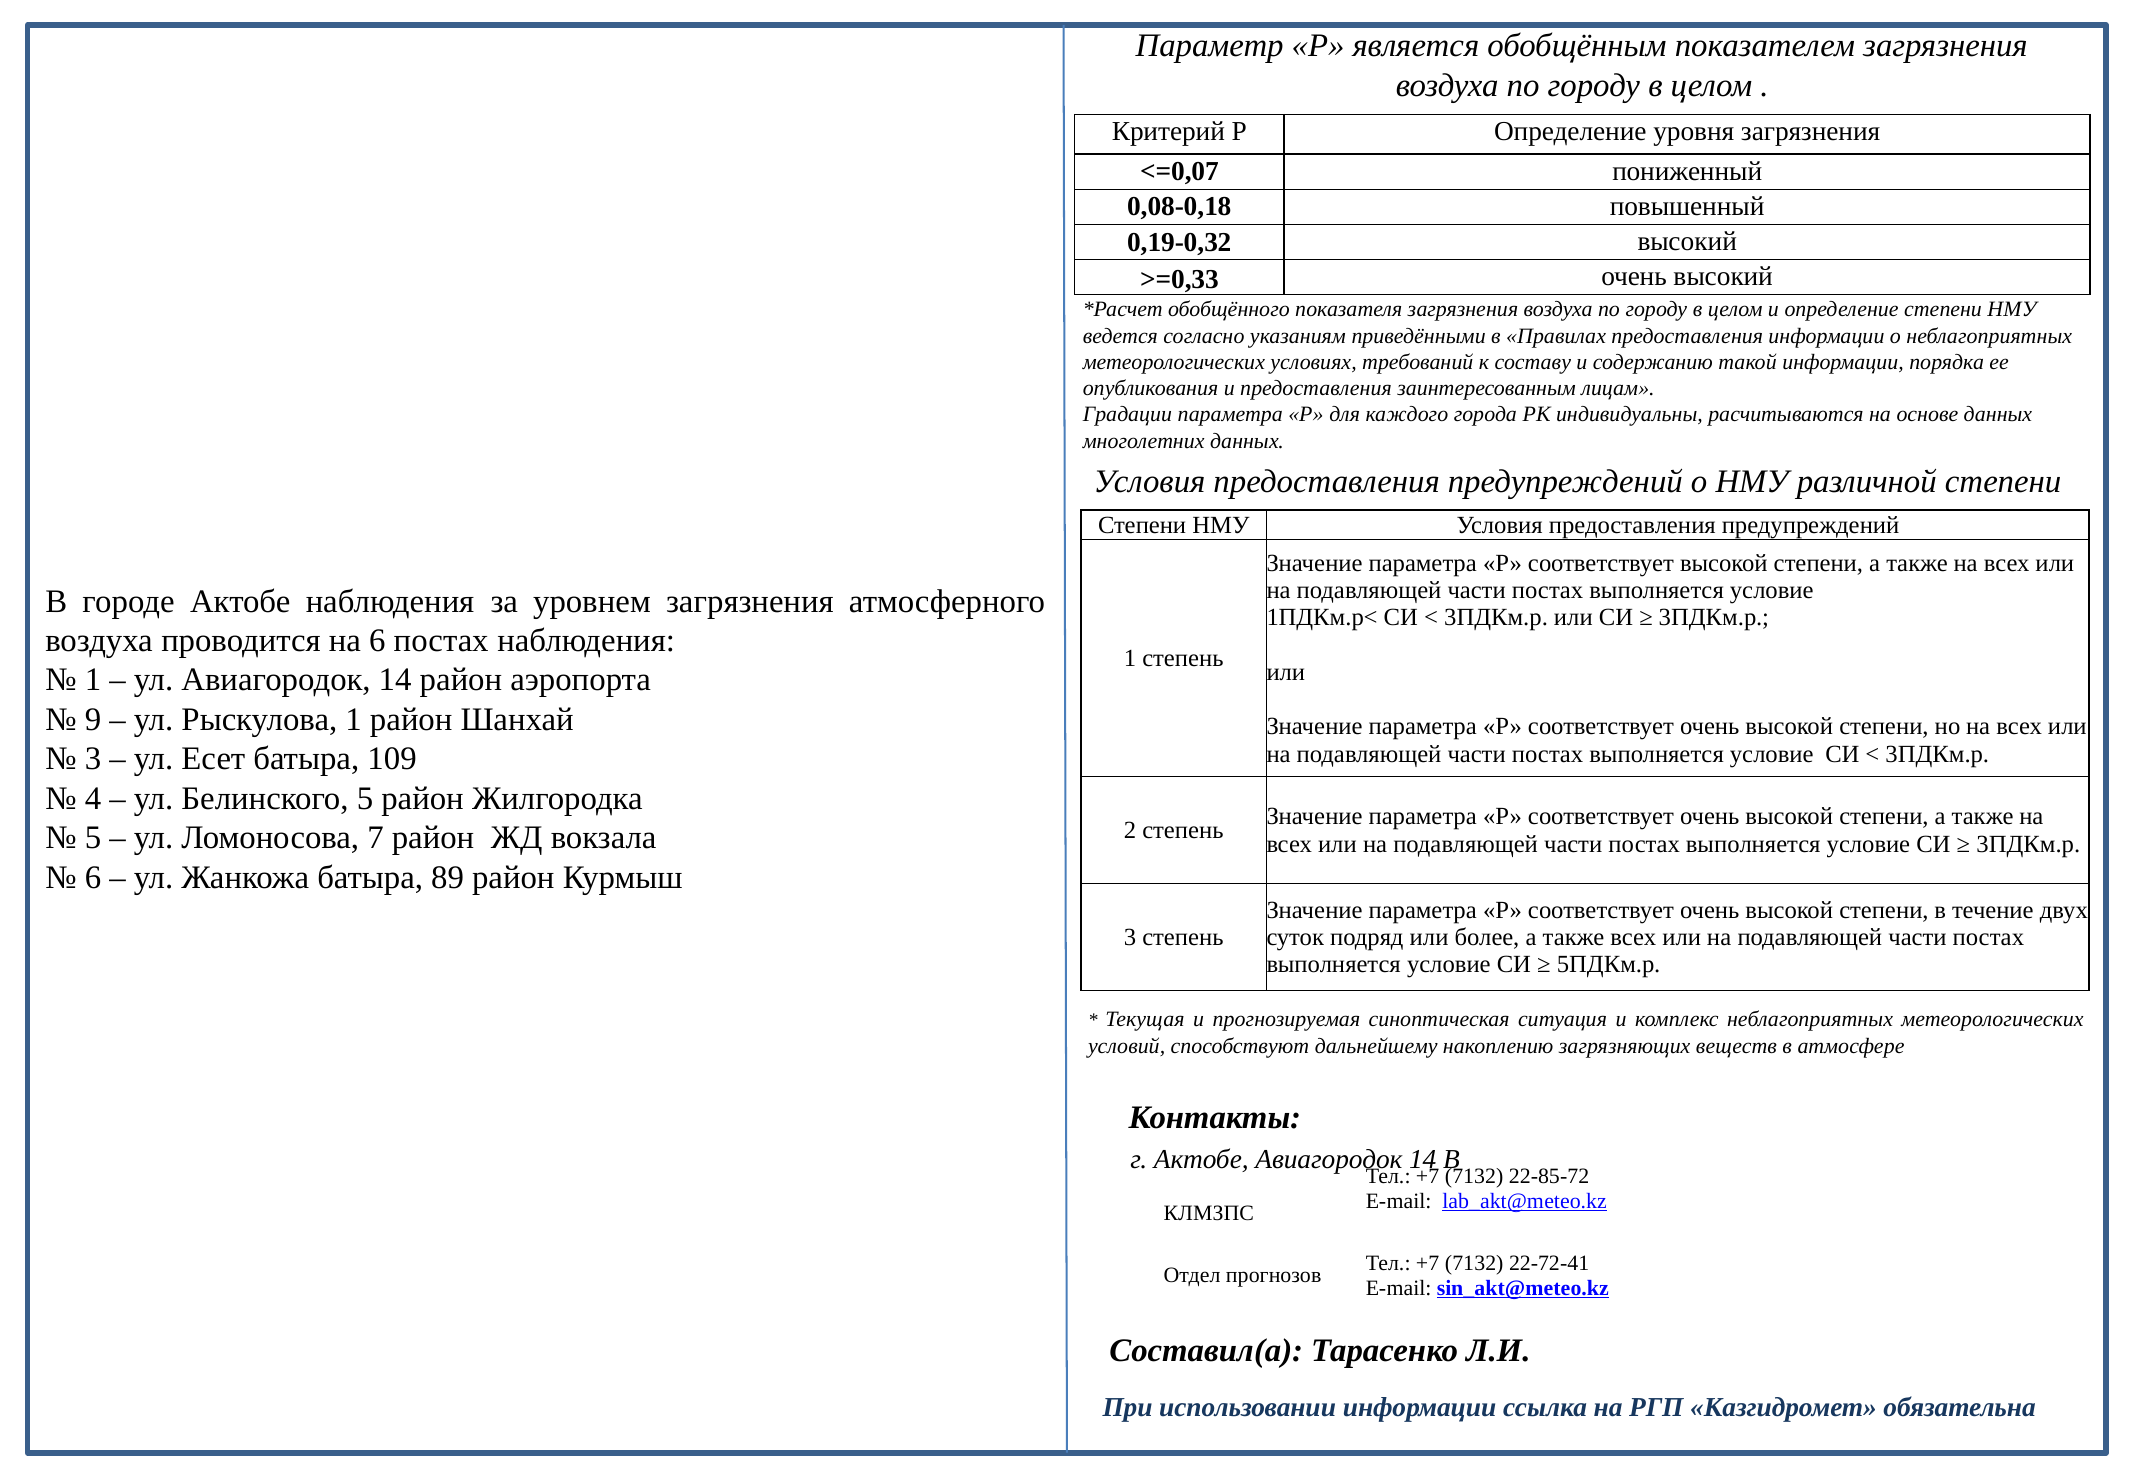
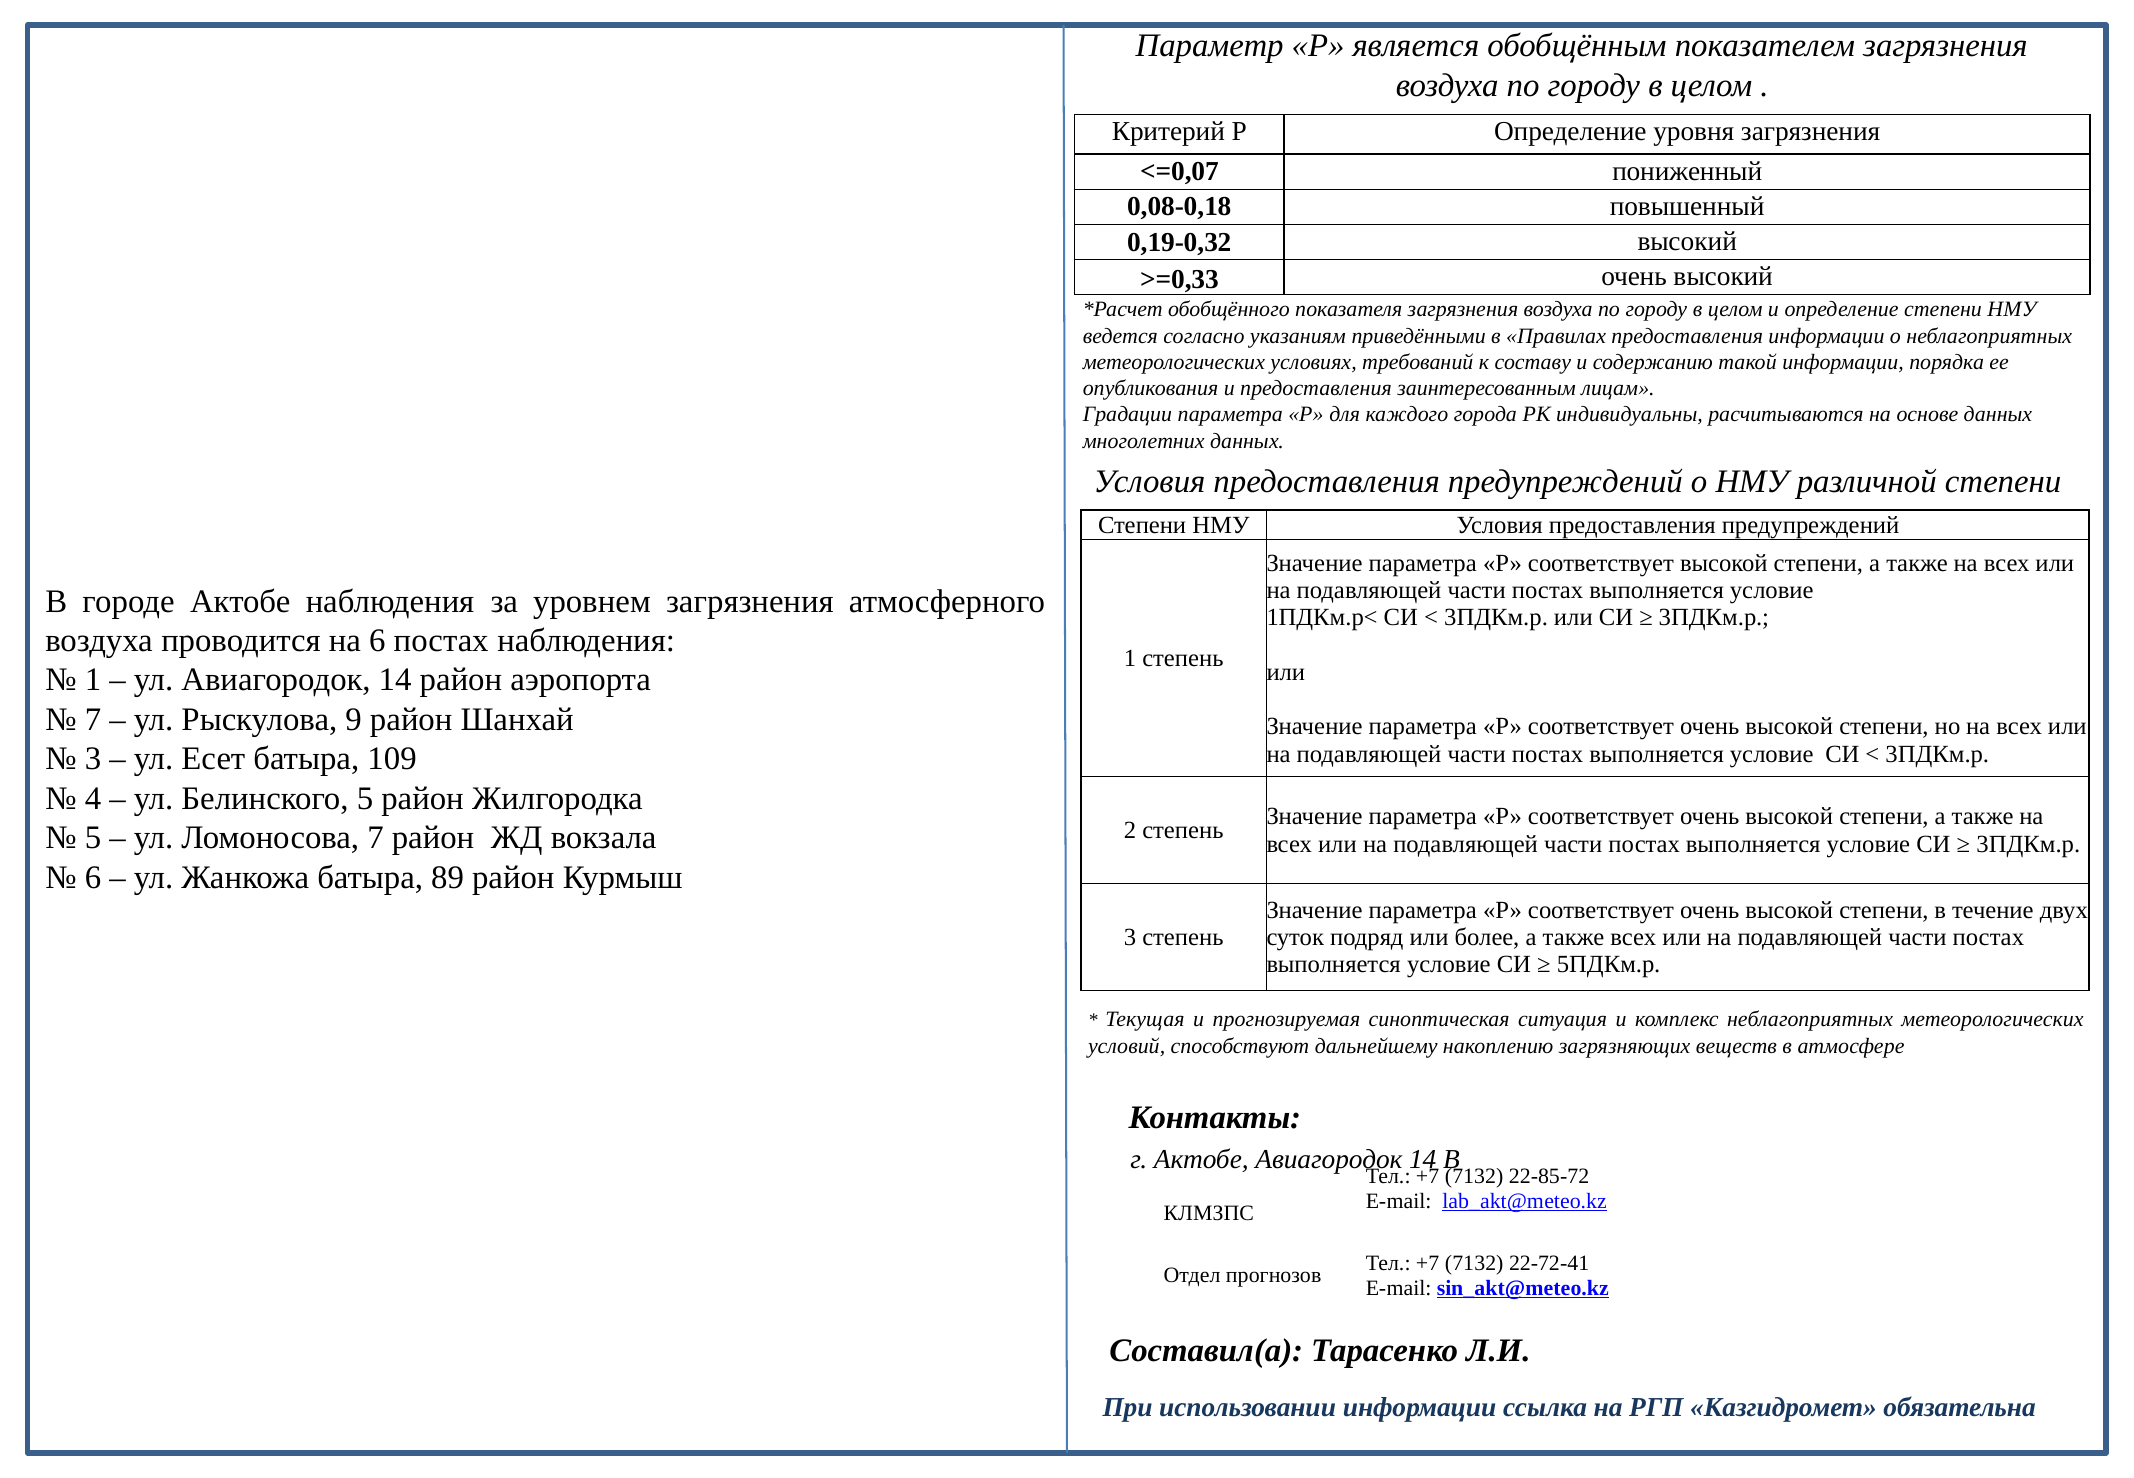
9 at (93, 719): 9 -> 7
Рыскулова 1: 1 -> 9
